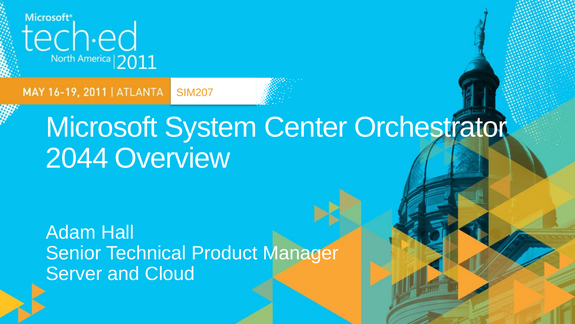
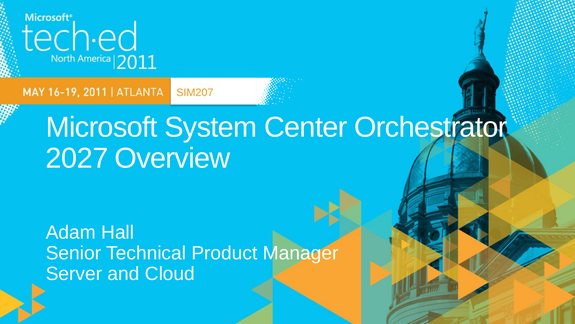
2044: 2044 -> 2027
